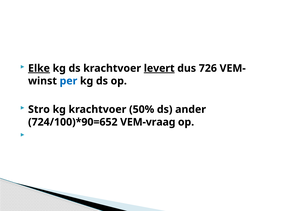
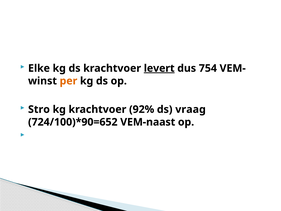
Elke underline: present -> none
726: 726 -> 754
per colour: blue -> orange
50%: 50% -> 92%
ander: ander -> vraag
VEM-vraag: VEM-vraag -> VEM-naast
